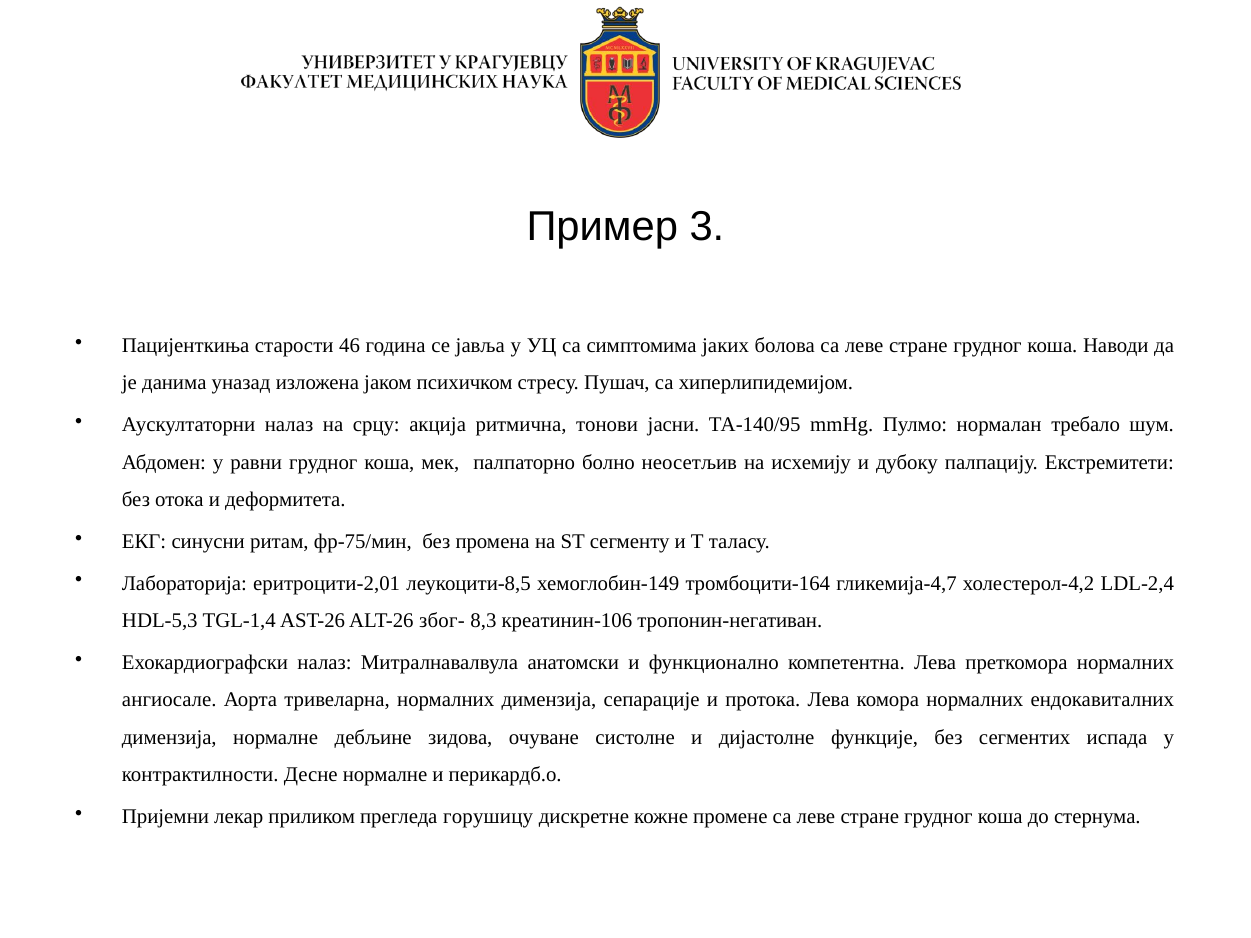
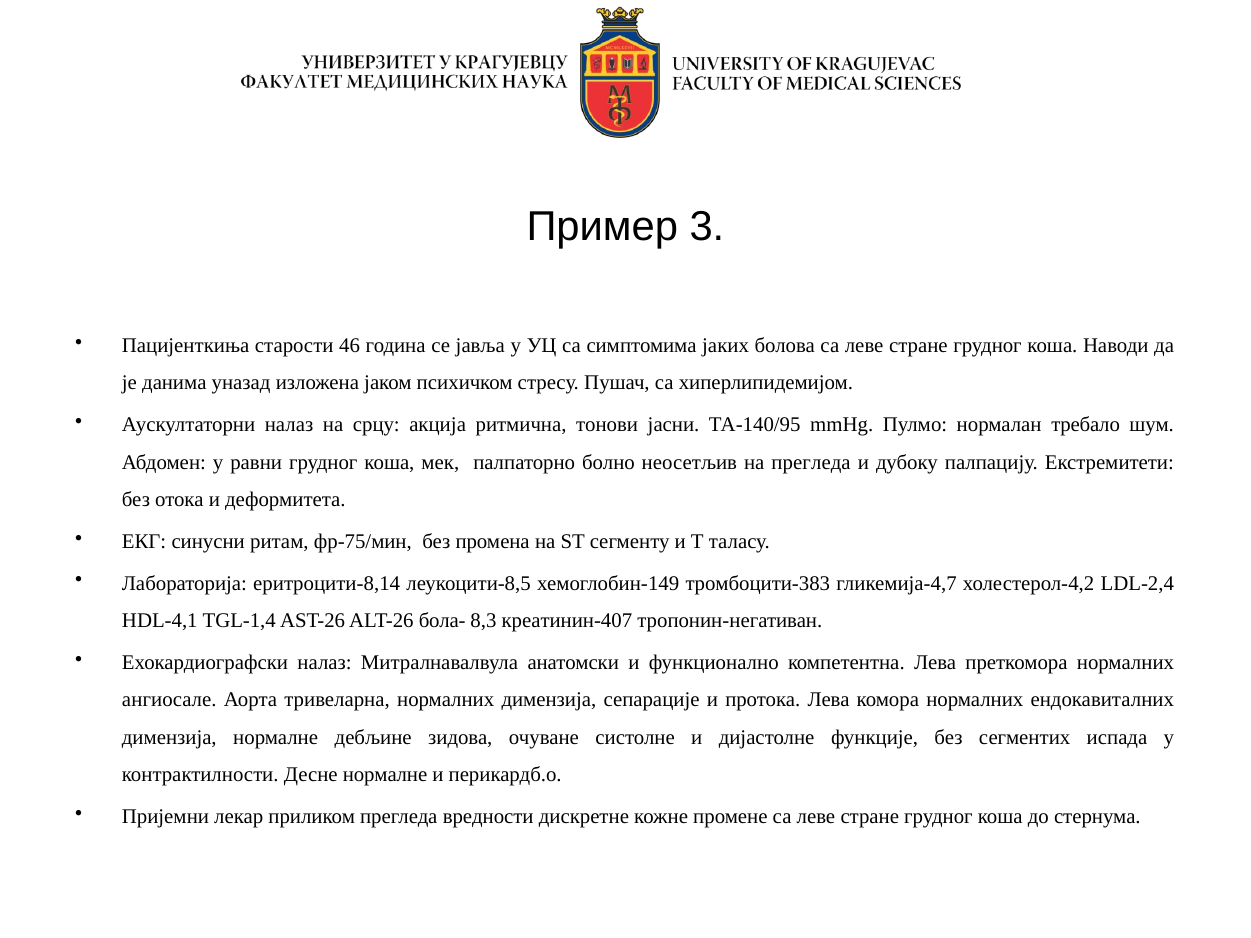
на исхемију: исхемију -> прегледа
еритроцити-2,01: еритроцити-2,01 -> еритроцити-8,14
тромбоцити-164: тромбоцити-164 -> тромбоцити-383
HDL-5,3: HDL-5,3 -> HDL-4,1
због-: због- -> бола-
креатинин-106: креатинин-106 -> креатинин-407
горушицу: горушицу -> вредности
